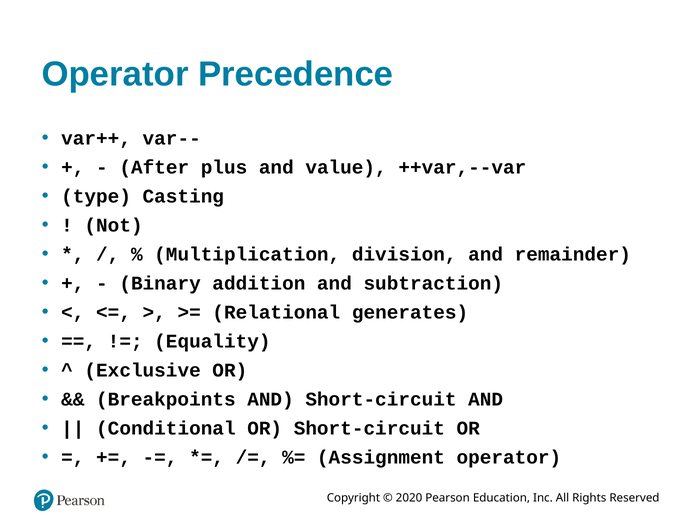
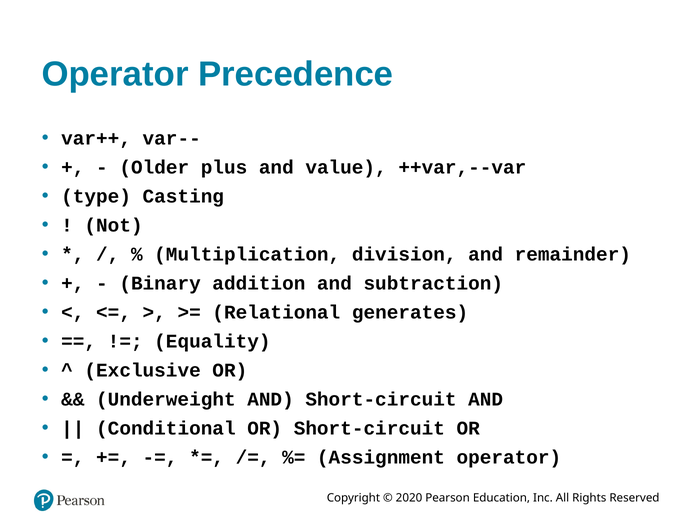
After: After -> Older
Breakpoints: Breakpoints -> Underweight
